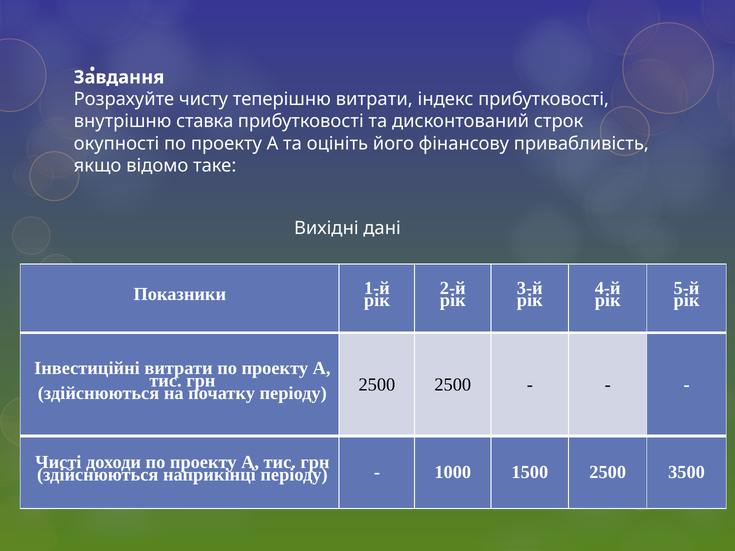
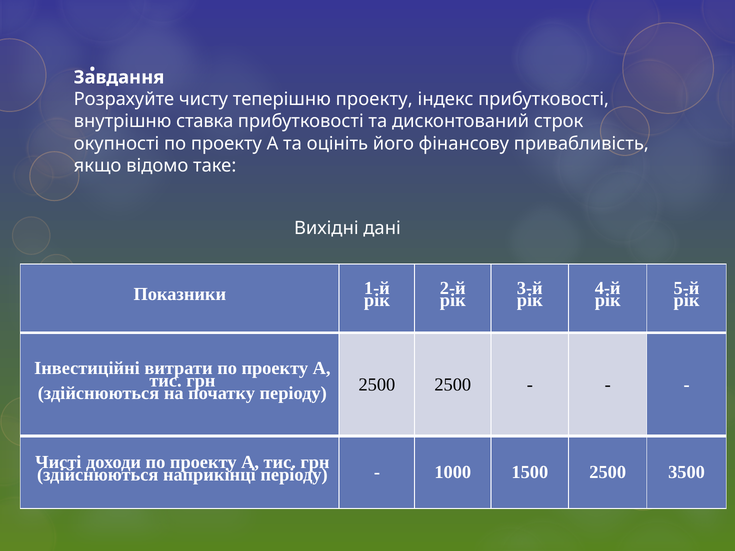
теперішню витрати: витрати -> проекту
